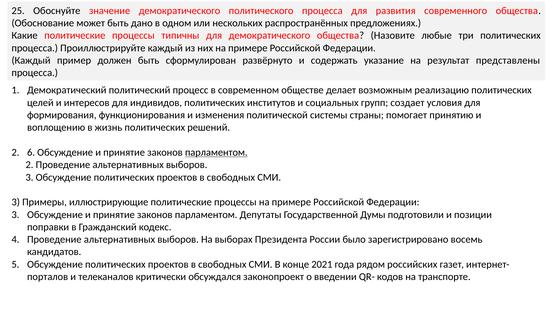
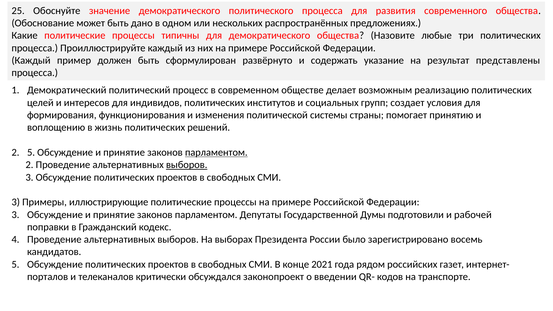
2 6: 6 -> 5
выборов at (187, 165) underline: none -> present
позиции: позиции -> рабочей
